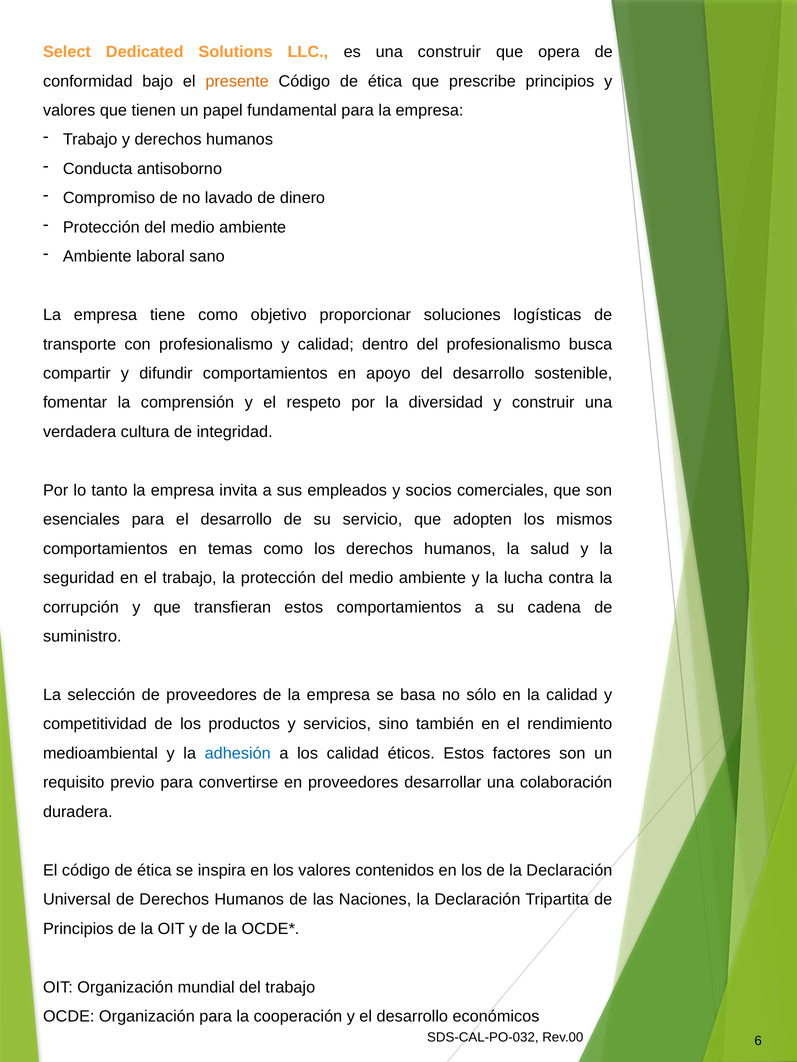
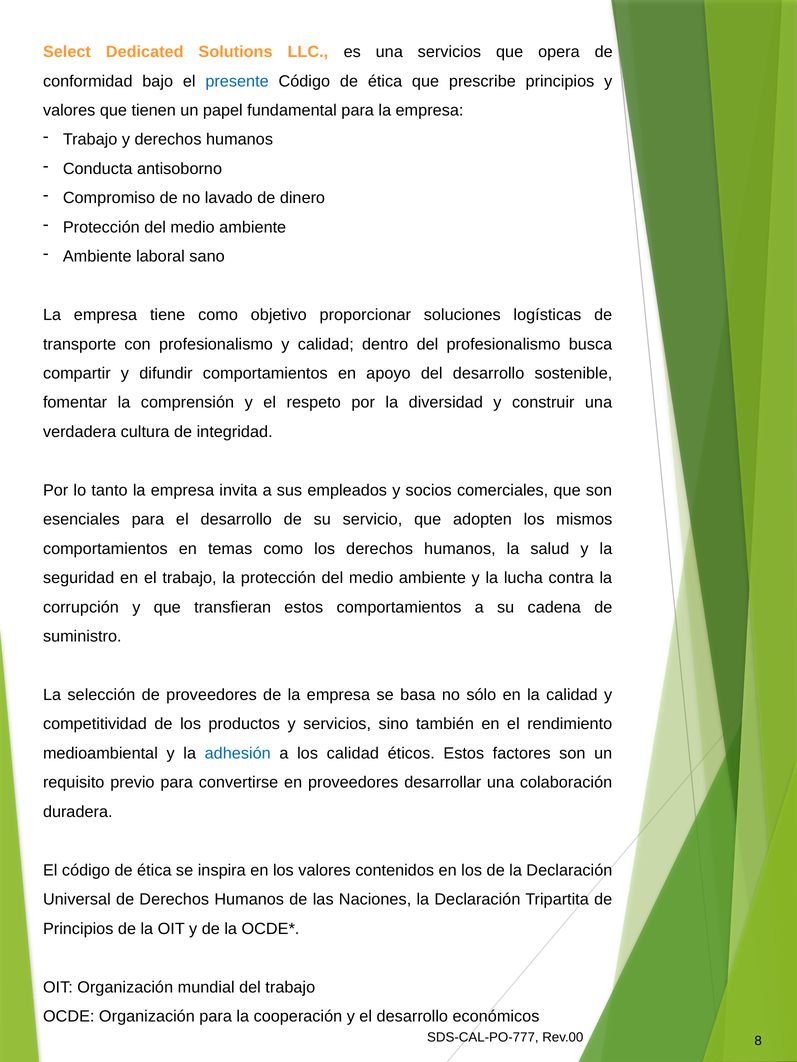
una construir: construir -> servicios
presente colour: orange -> blue
SDS-CAL-PO-032: SDS-CAL-PO-032 -> SDS-CAL-PO-777
6: 6 -> 8
